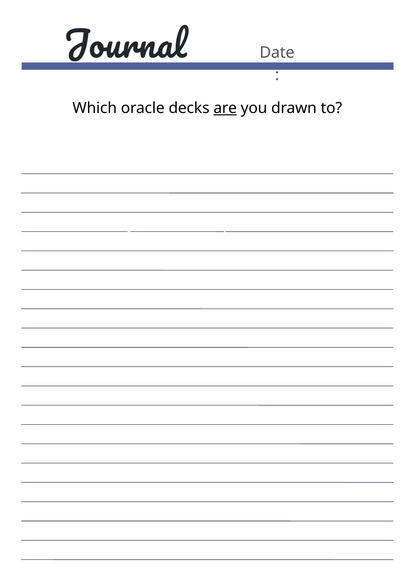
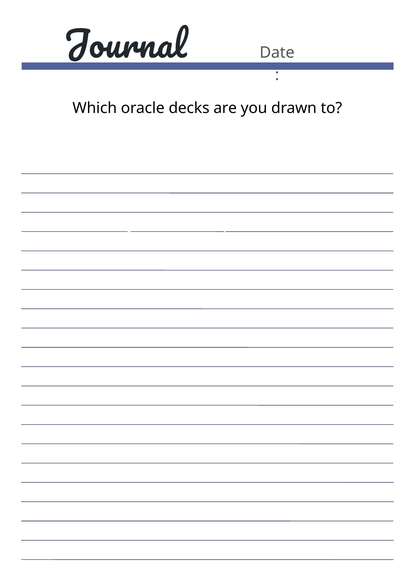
are underline: present -> none
